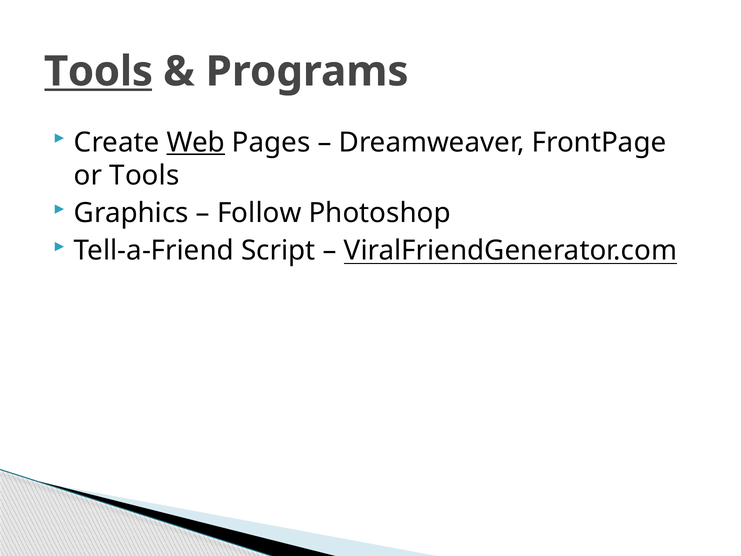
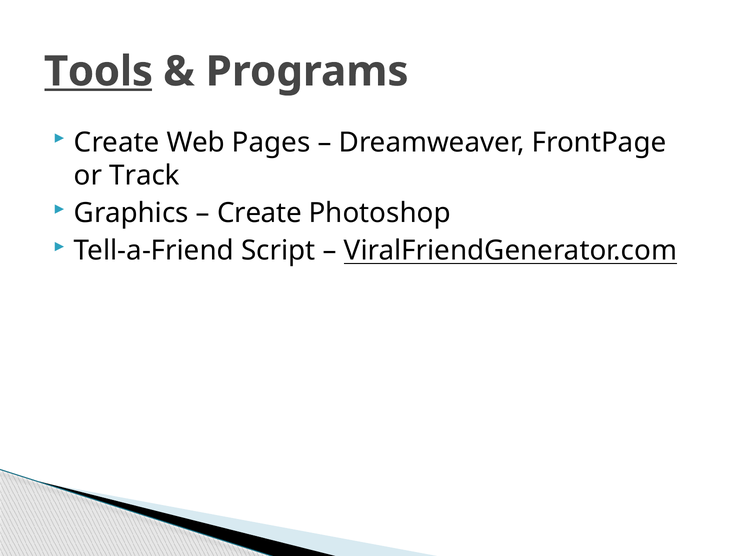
Web underline: present -> none
or Tools: Tools -> Track
Follow at (259, 213): Follow -> Create
